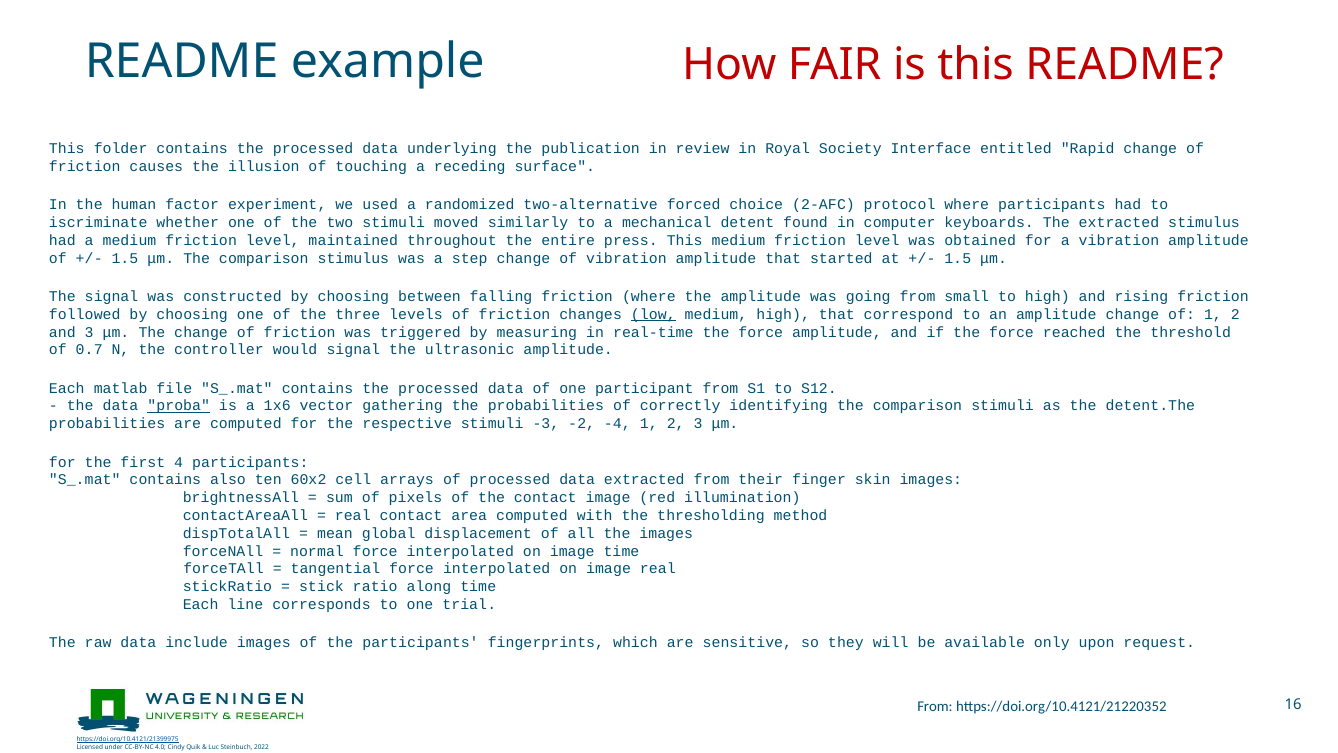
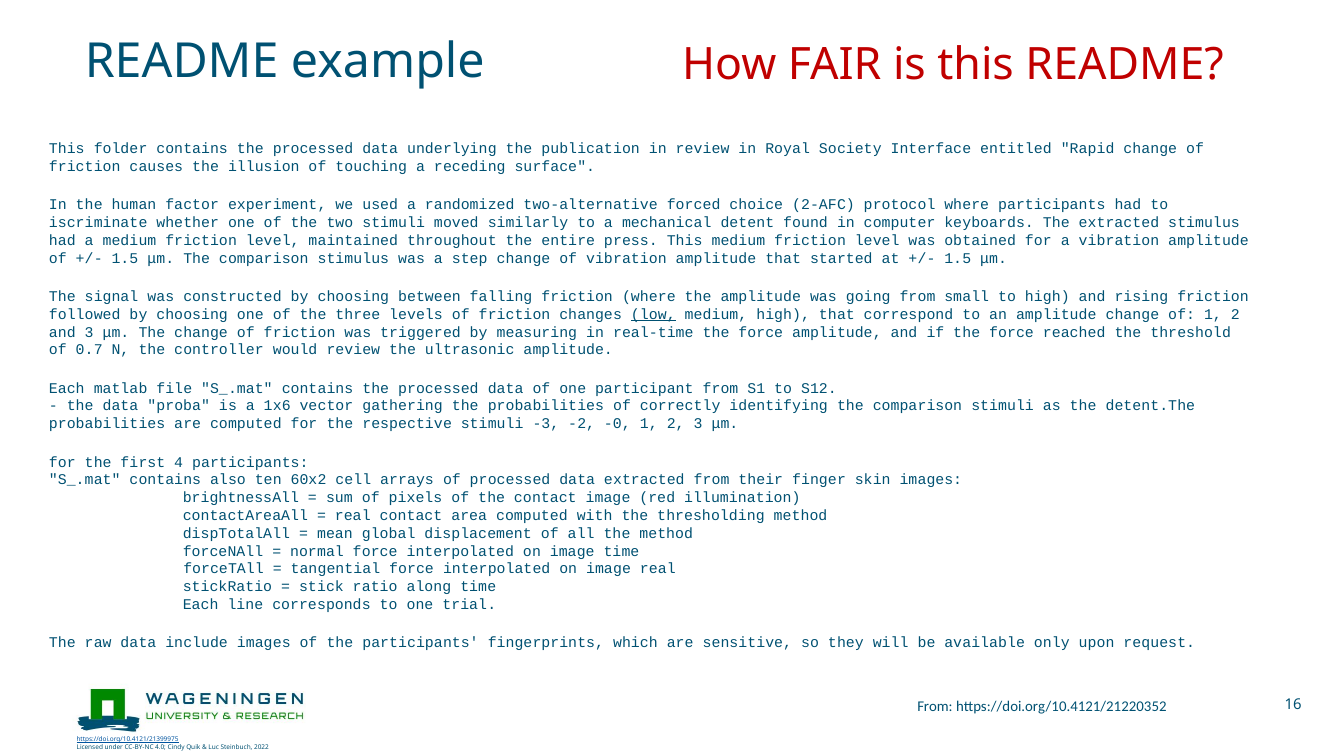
would signal: signal -> review
proba underline: present -> none
-4: -4 -> -0
the images: images -> method
